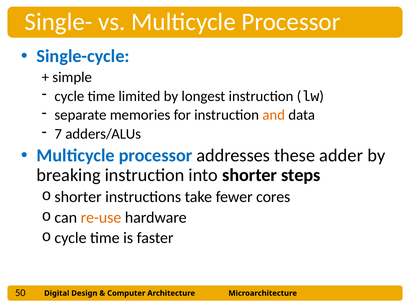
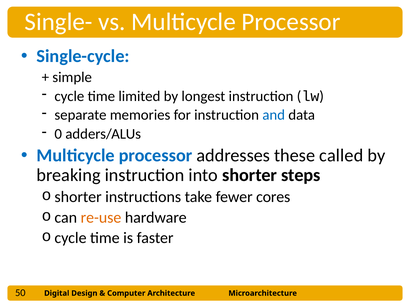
and colour: orange -> blue
7: 7 -> 0
adder: adder -> called
